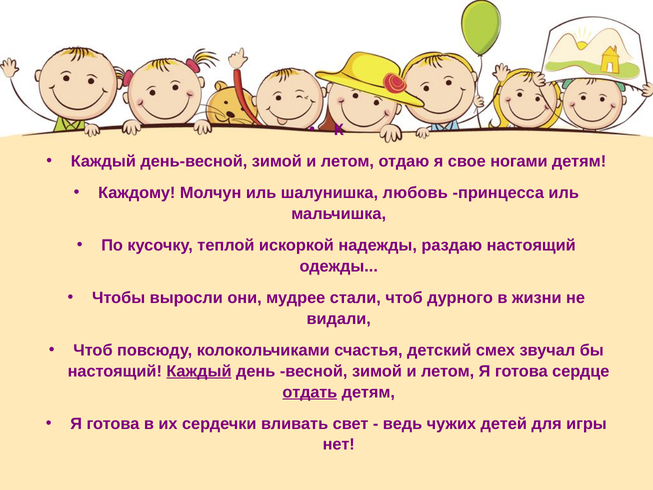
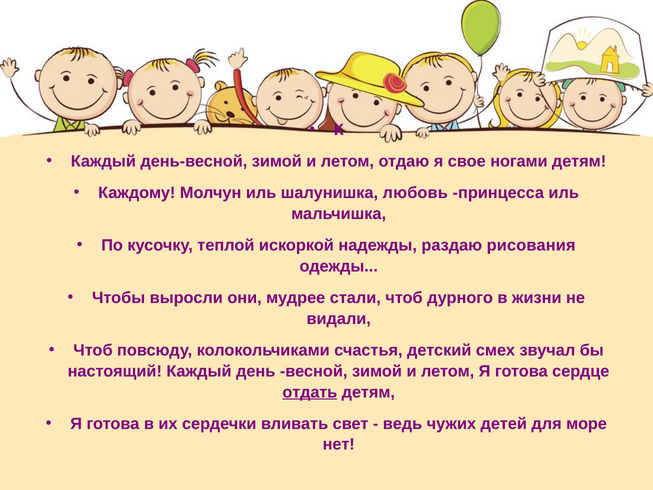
раздаю настоящий: настоящий -> рисования
Каждый at (199, 371) underline: present -> none
игры: игры -> море
